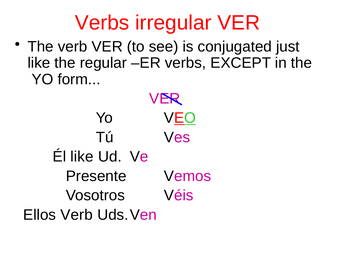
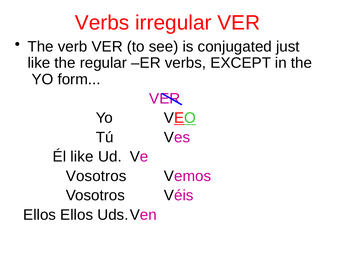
Presente at (96, 177): Presente -> Vosotros
Ellos Verb: Verb -> Ellos
